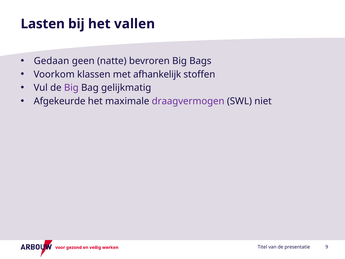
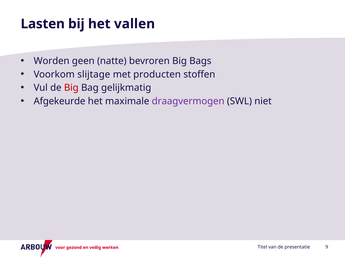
Gedaan: Gedaan -> Worden
klassen: klassen -> slijtage
afhankelijk: afhankelijk -> producten
Big at (71, 88) colour: purple -> red
